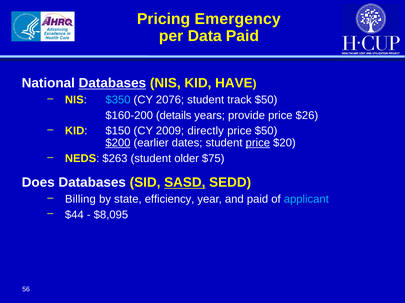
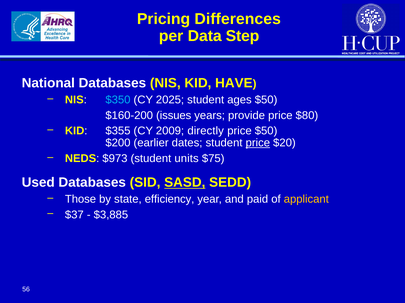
Emergency: Emergency -> Differences
Data Paid: Paid -> Step
Databases at (112, 83) underline: present -> none
2076: 2076 -> 2025
track: track -> ages
details: details -> issues
$26: $26 -> $80
$150: $150 -> $355
$200 underline: present -> none
$263: $263 -> $973
older: older -> units
Does: Does -> Used
Billing: Billing -> Those
applicant colour: light blue -> yellow
$44: $44 -> $37
$8,095: $8,095 -> $3,885
